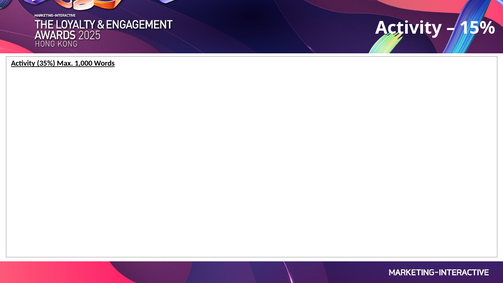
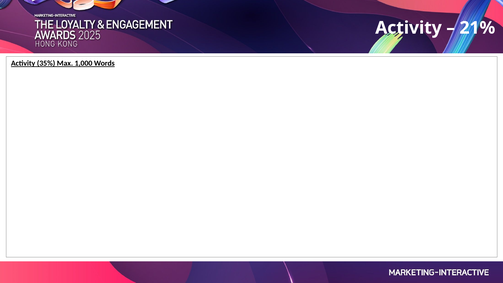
15%: 15% -> 21%
